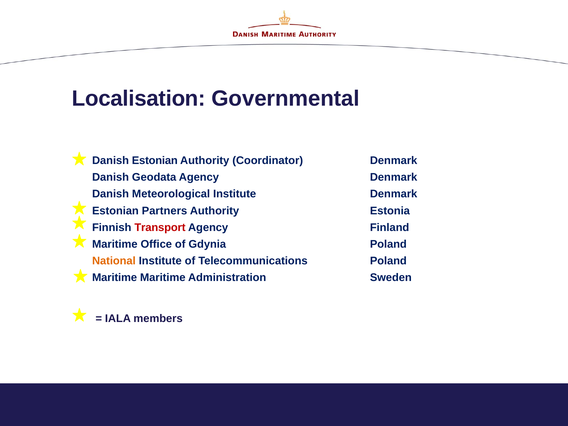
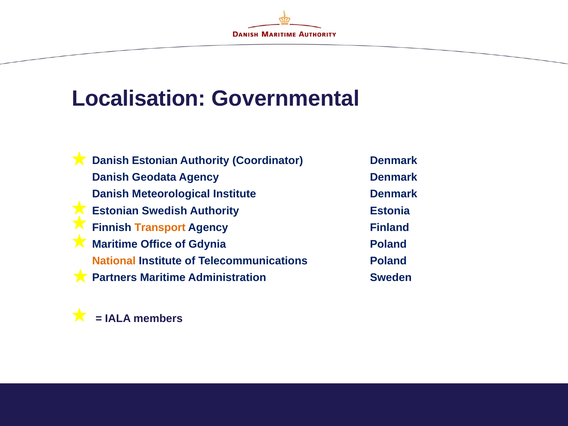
Partners: Partners -> Swedish
Transport colour: red -> orange
Maritime at (115, 278): Maritime -> Partners
